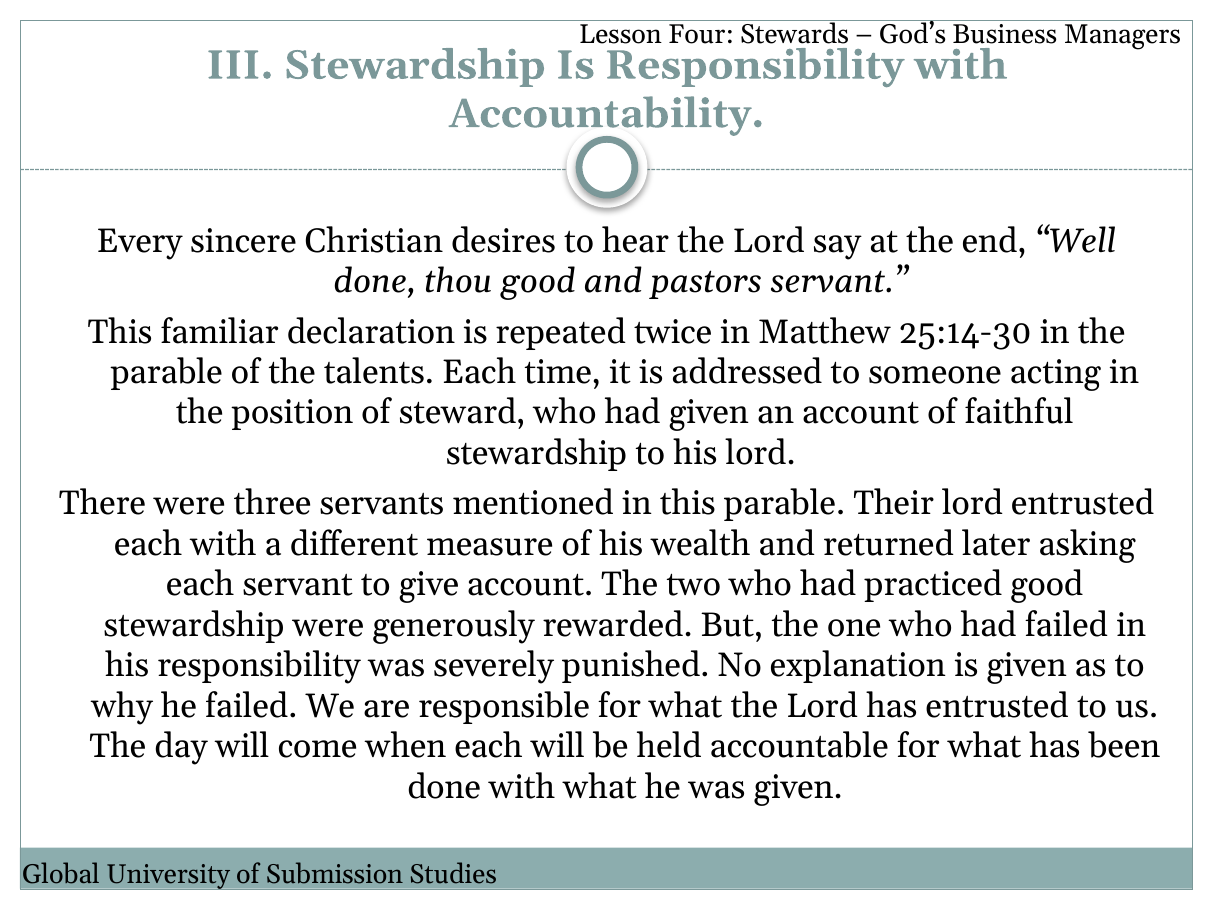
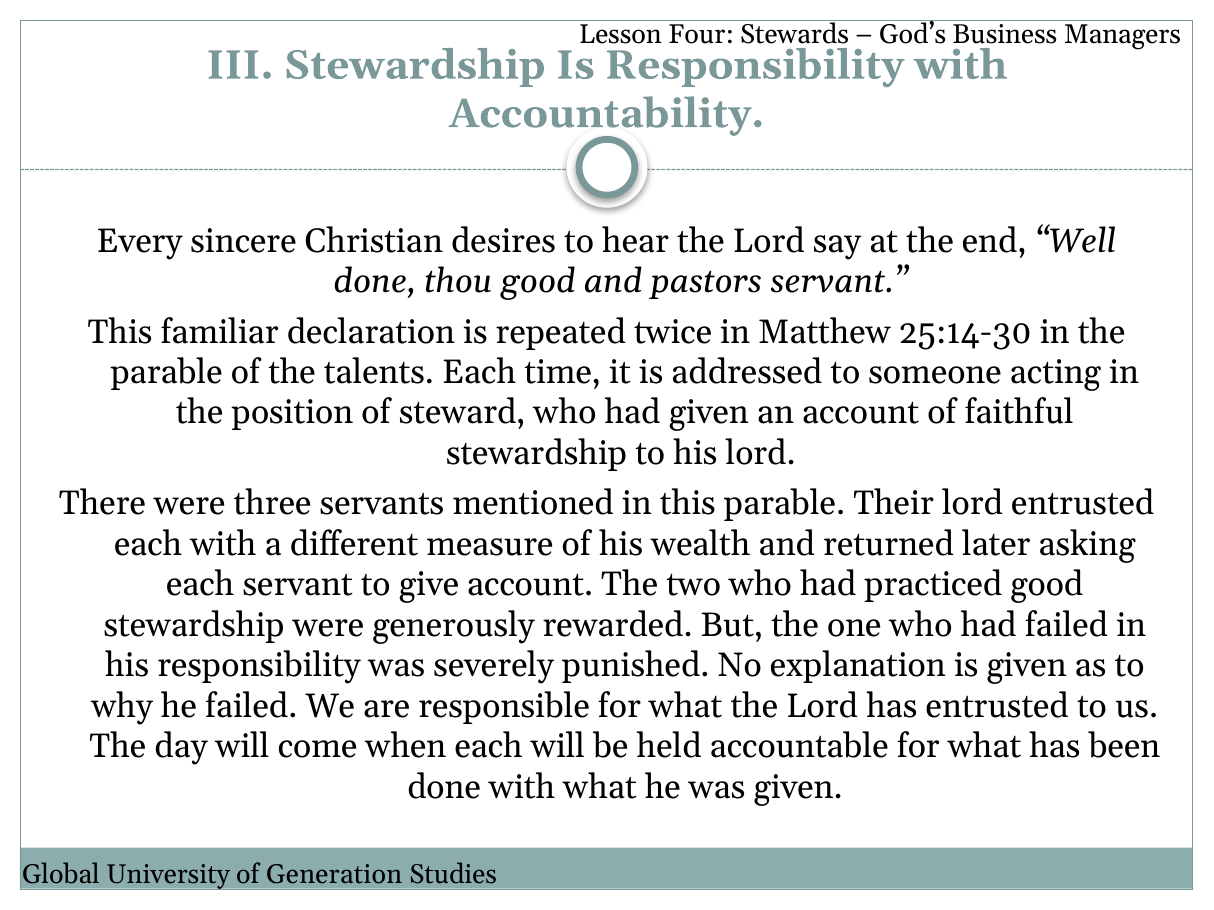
Submission: Submission -> Generation
